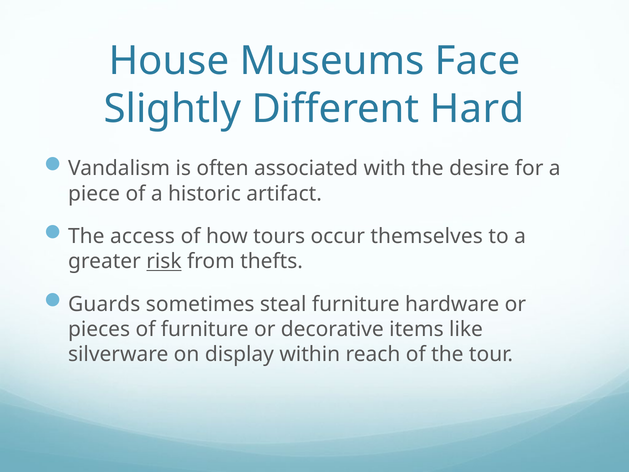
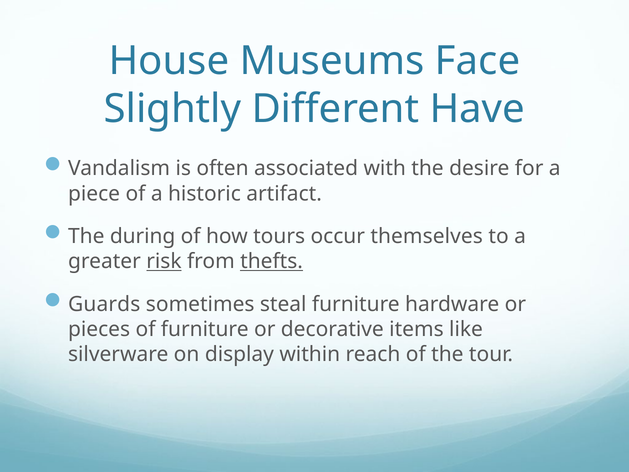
Hard: Hard -> Have
access: access -> during
thefts underline: none -> present
